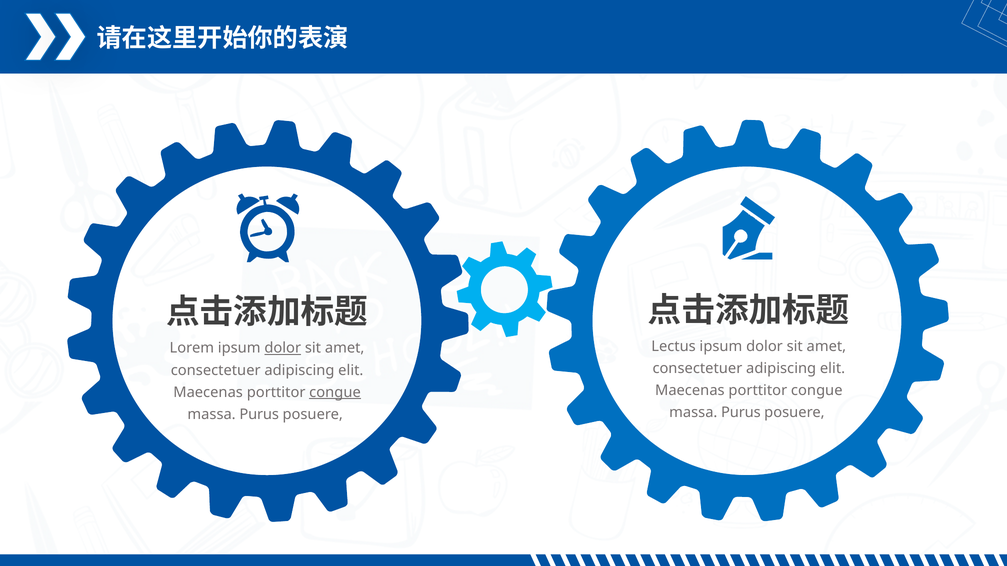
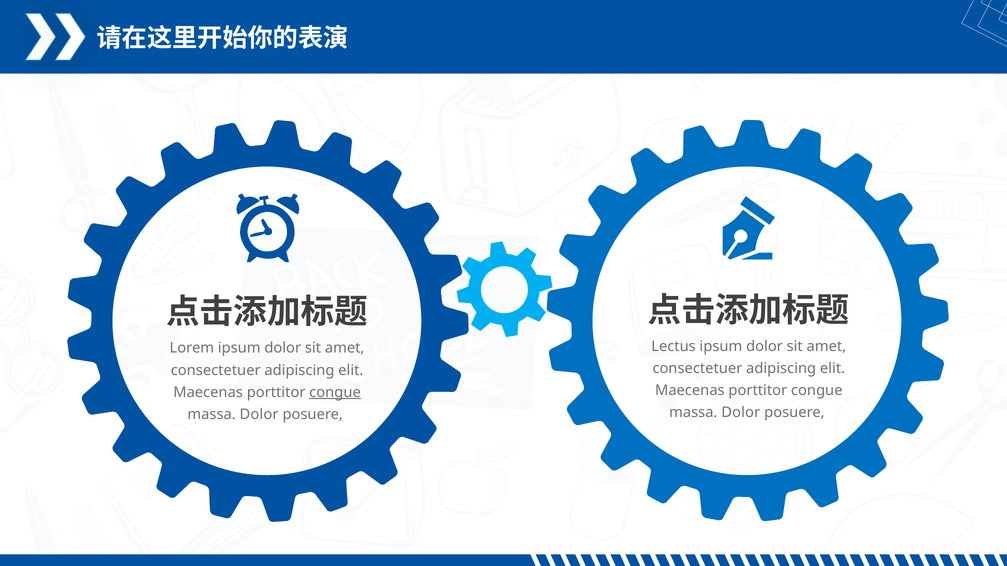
dolor at (283, 348) underline: present -> none
Purus at (741, 413): Purus -> Dolor
Purus at (259, 415): Purus -> Dolor
